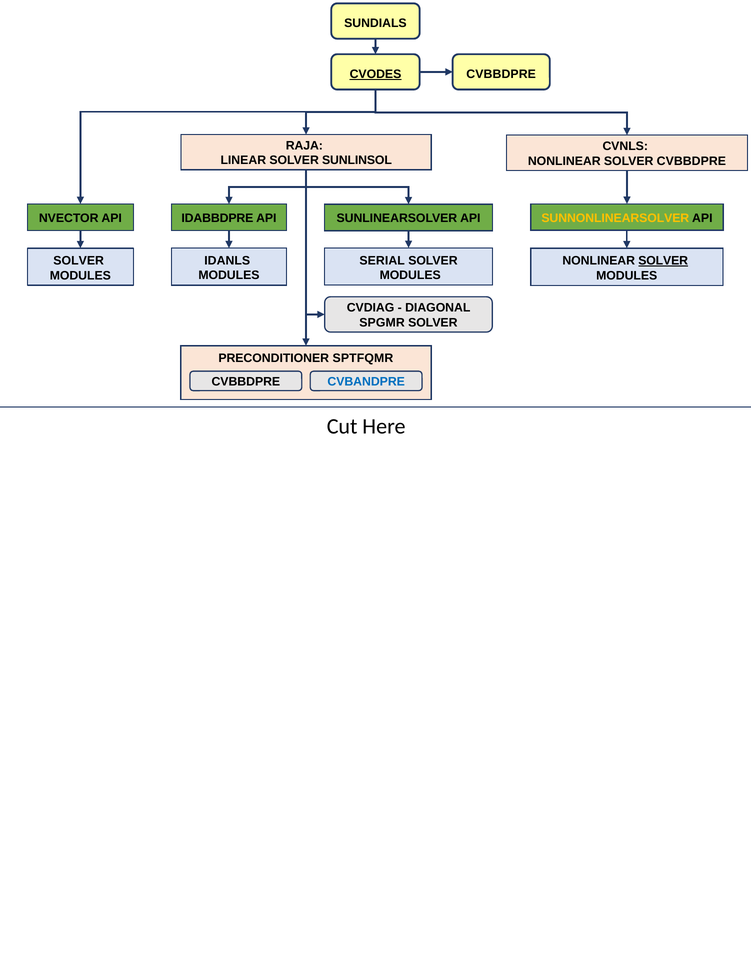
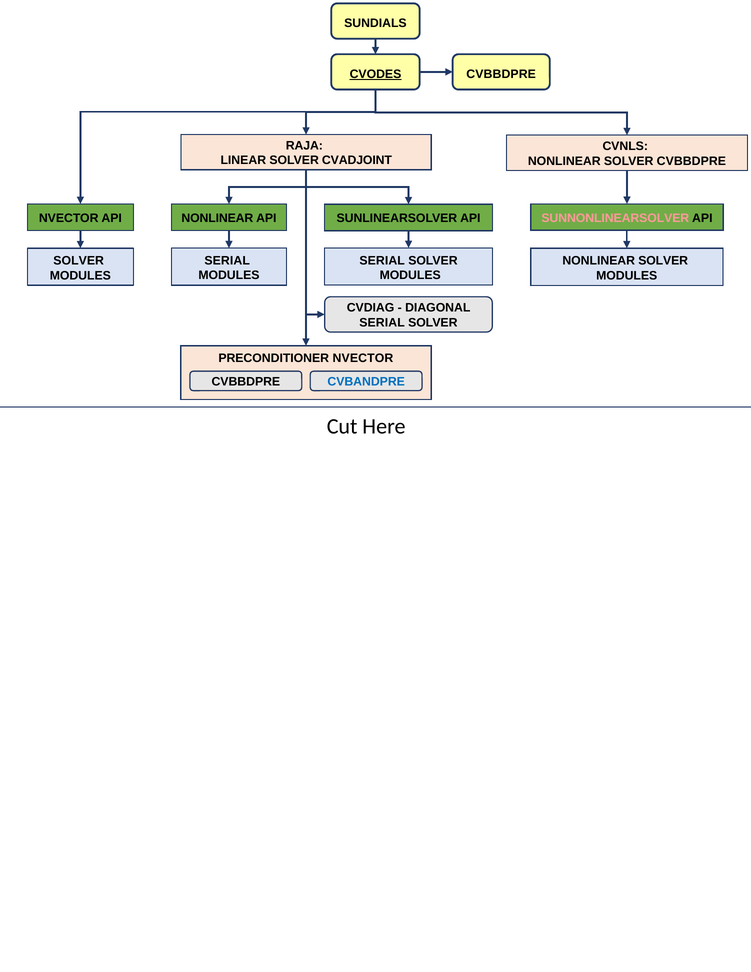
SUNLINSOL: SUNLINSOL -> CVADJOINT
SUNNONLINEARSOLVER colour: yellow -> pink
IDABBDPRE at (217, 218): IDABBDPRE -> NONLINEAR
IDANLS at (227, 261): IDANLS -> SERIAL
SOLVER at (663, 261) underline: present -> none
SPGMR at (382, 323): SPGMR -> SERIAL
PRECONDITIONER SPTFQMR: SPTFQMR -> NVECTOR
